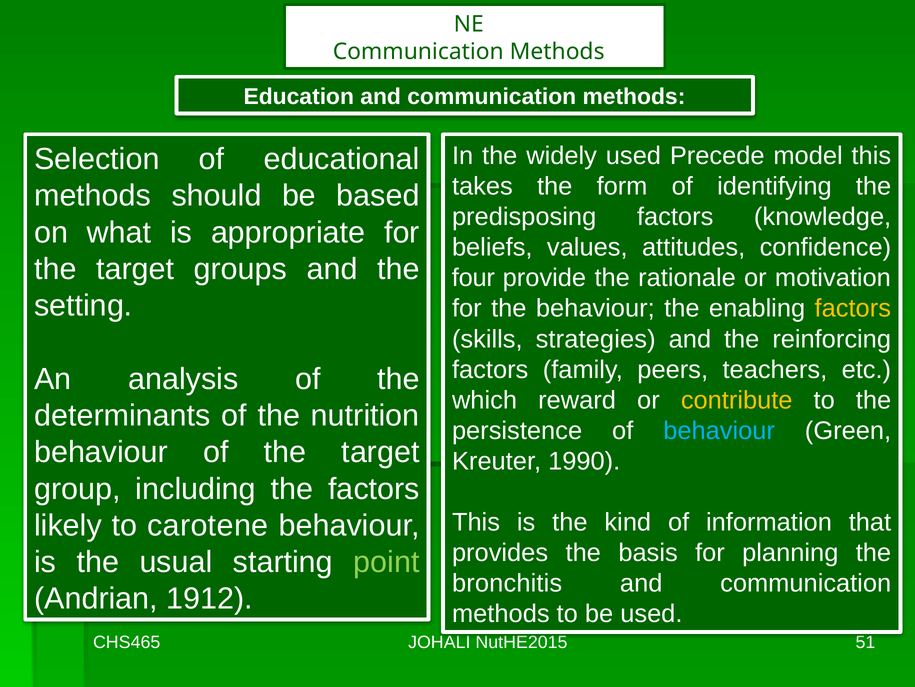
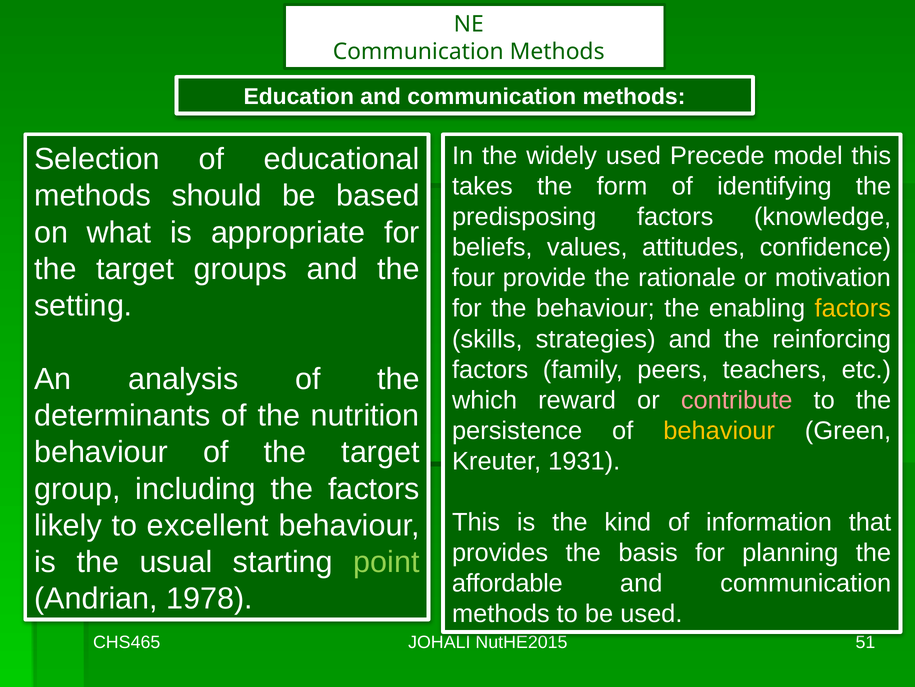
contribute colour: yellow -> pink
behaviour at (719, 430) colour: light blue -> yellow
1990: 1990 -> 1931
carotene: carotene -> excellent
bronchitis: bronchitis -> affordable
1912: 1912 -> 1978
